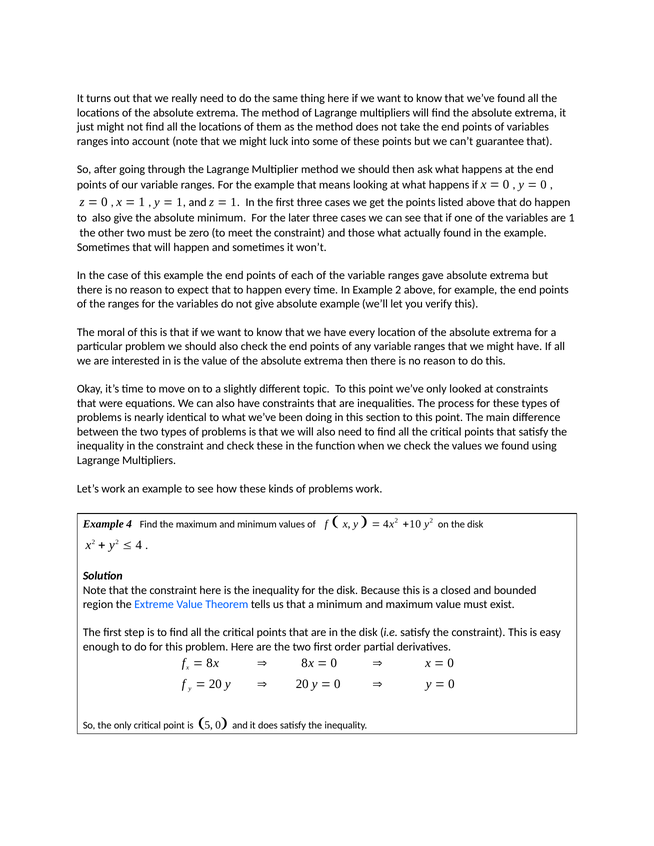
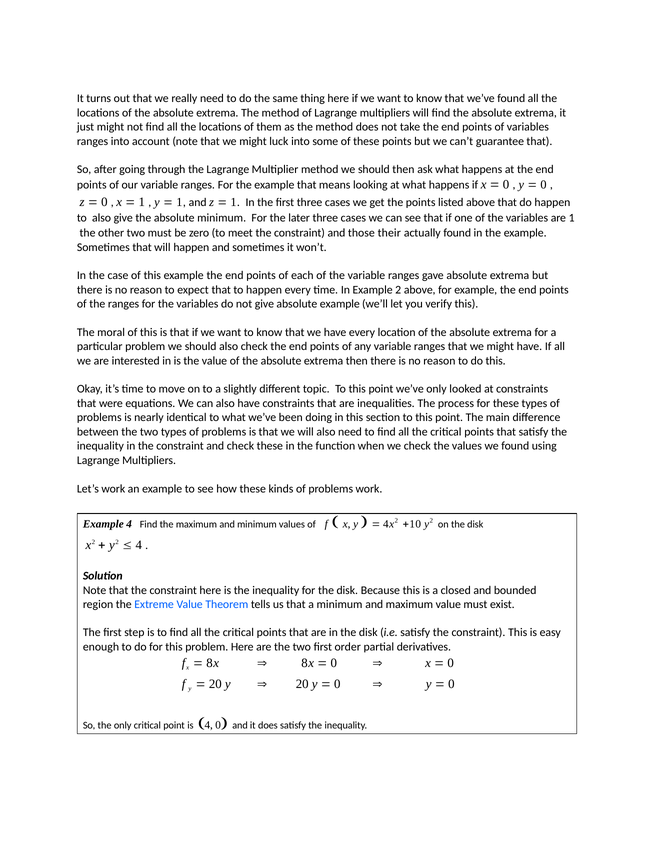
those what: what -> their
5 at (209, 726): 5 -> 4
